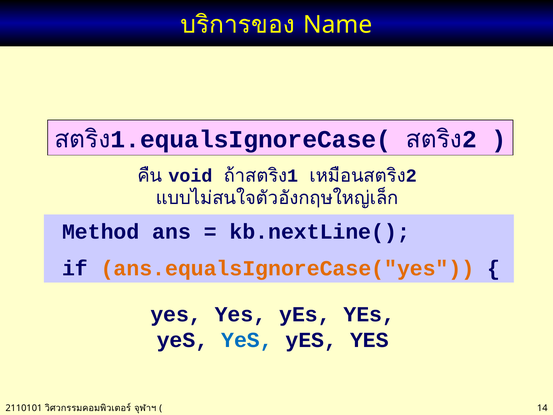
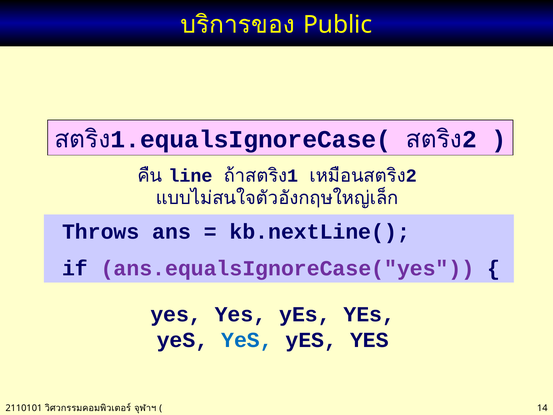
Name: Name -> Public
void: void -> line
Method: Method -> Throws
ans.equalsIgnoreCase("yes colour: orange -> purple
